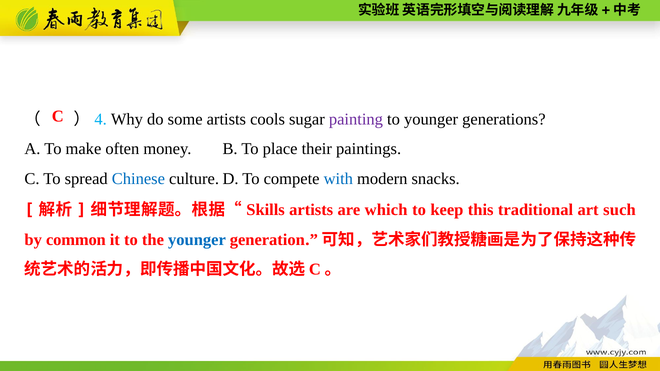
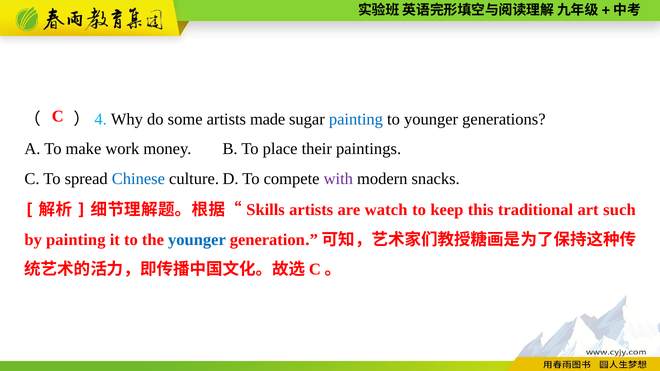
cools: cools -> made
painting at (356, 119) colour: purple -> blue
often: often -> work
with colour: blue -> purple
which: which -> watch
by common: common -> painting
